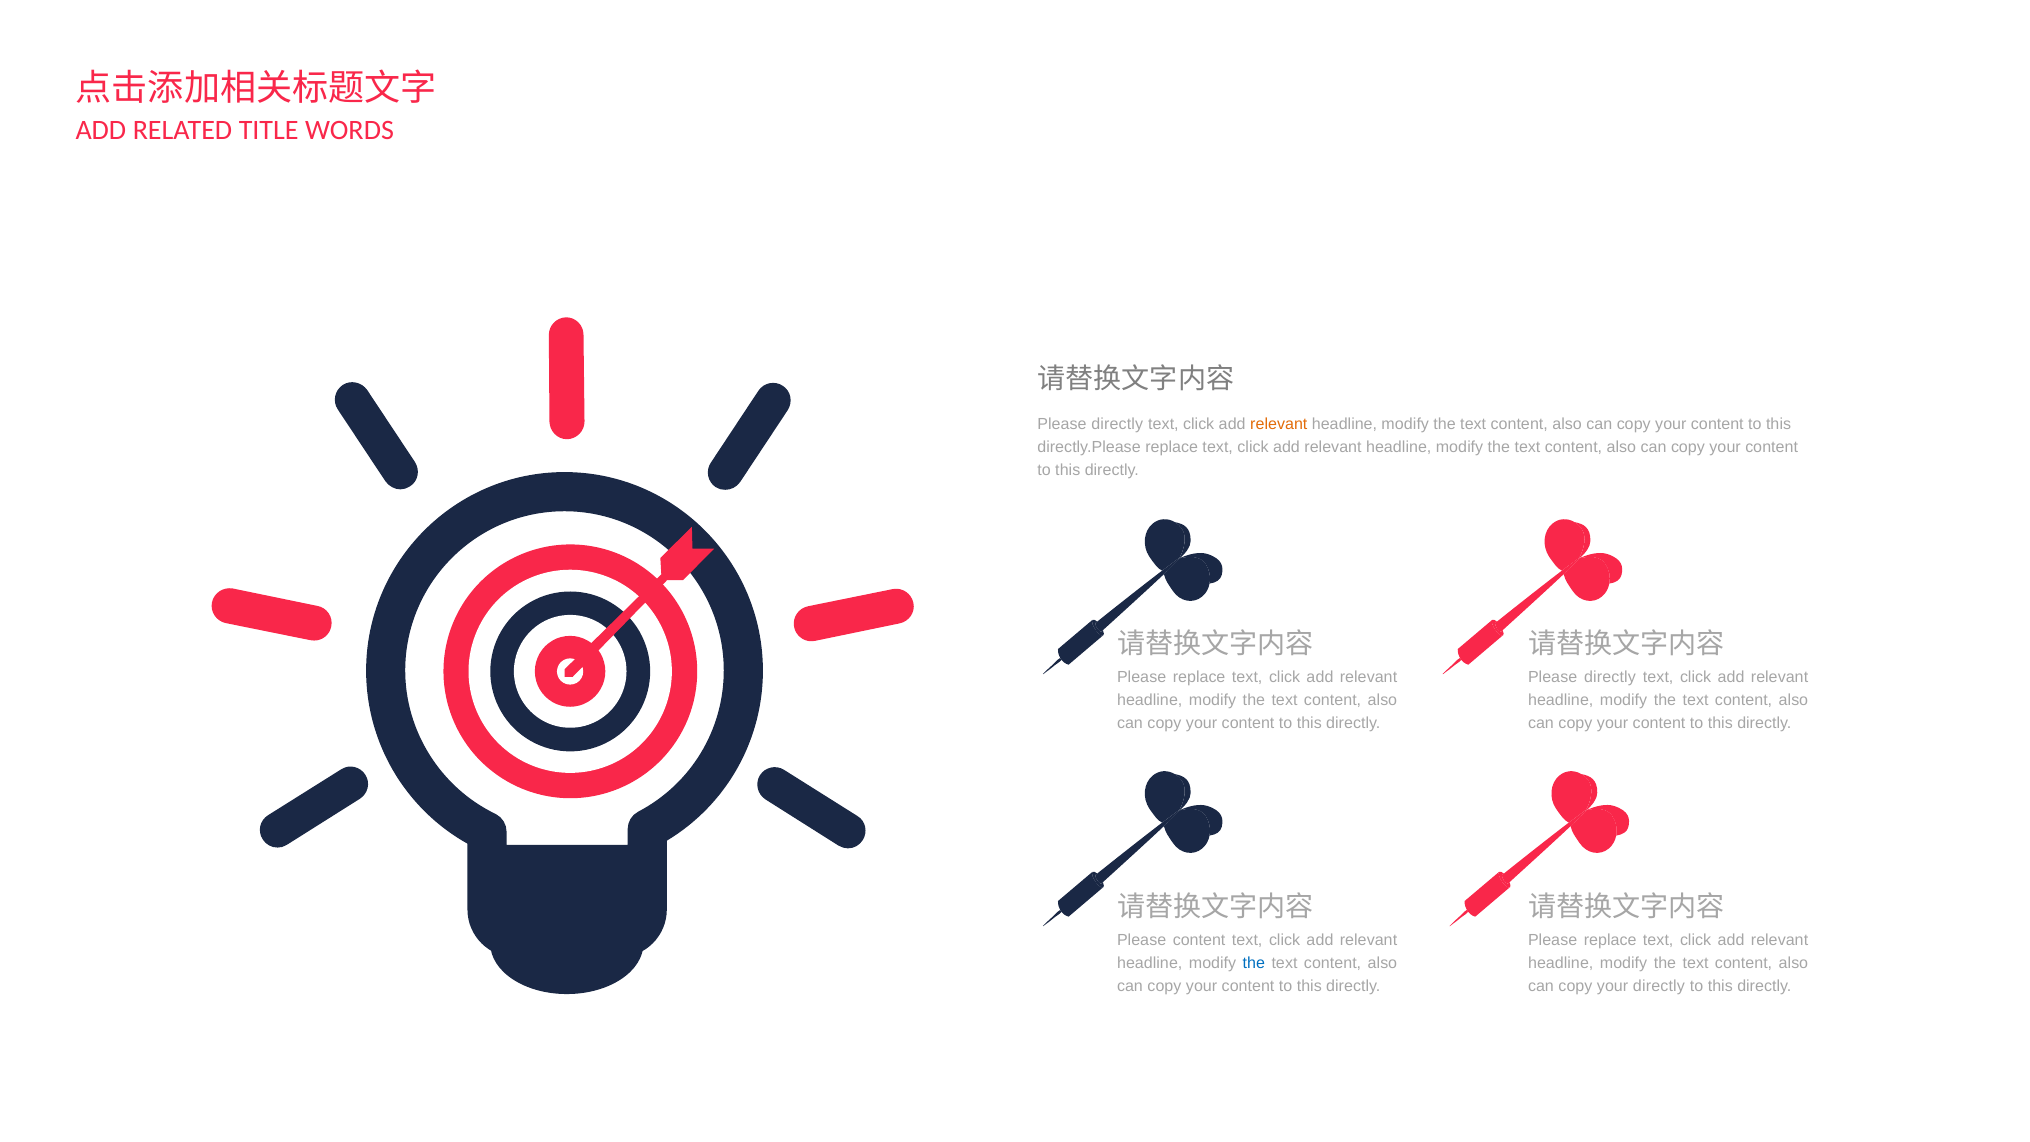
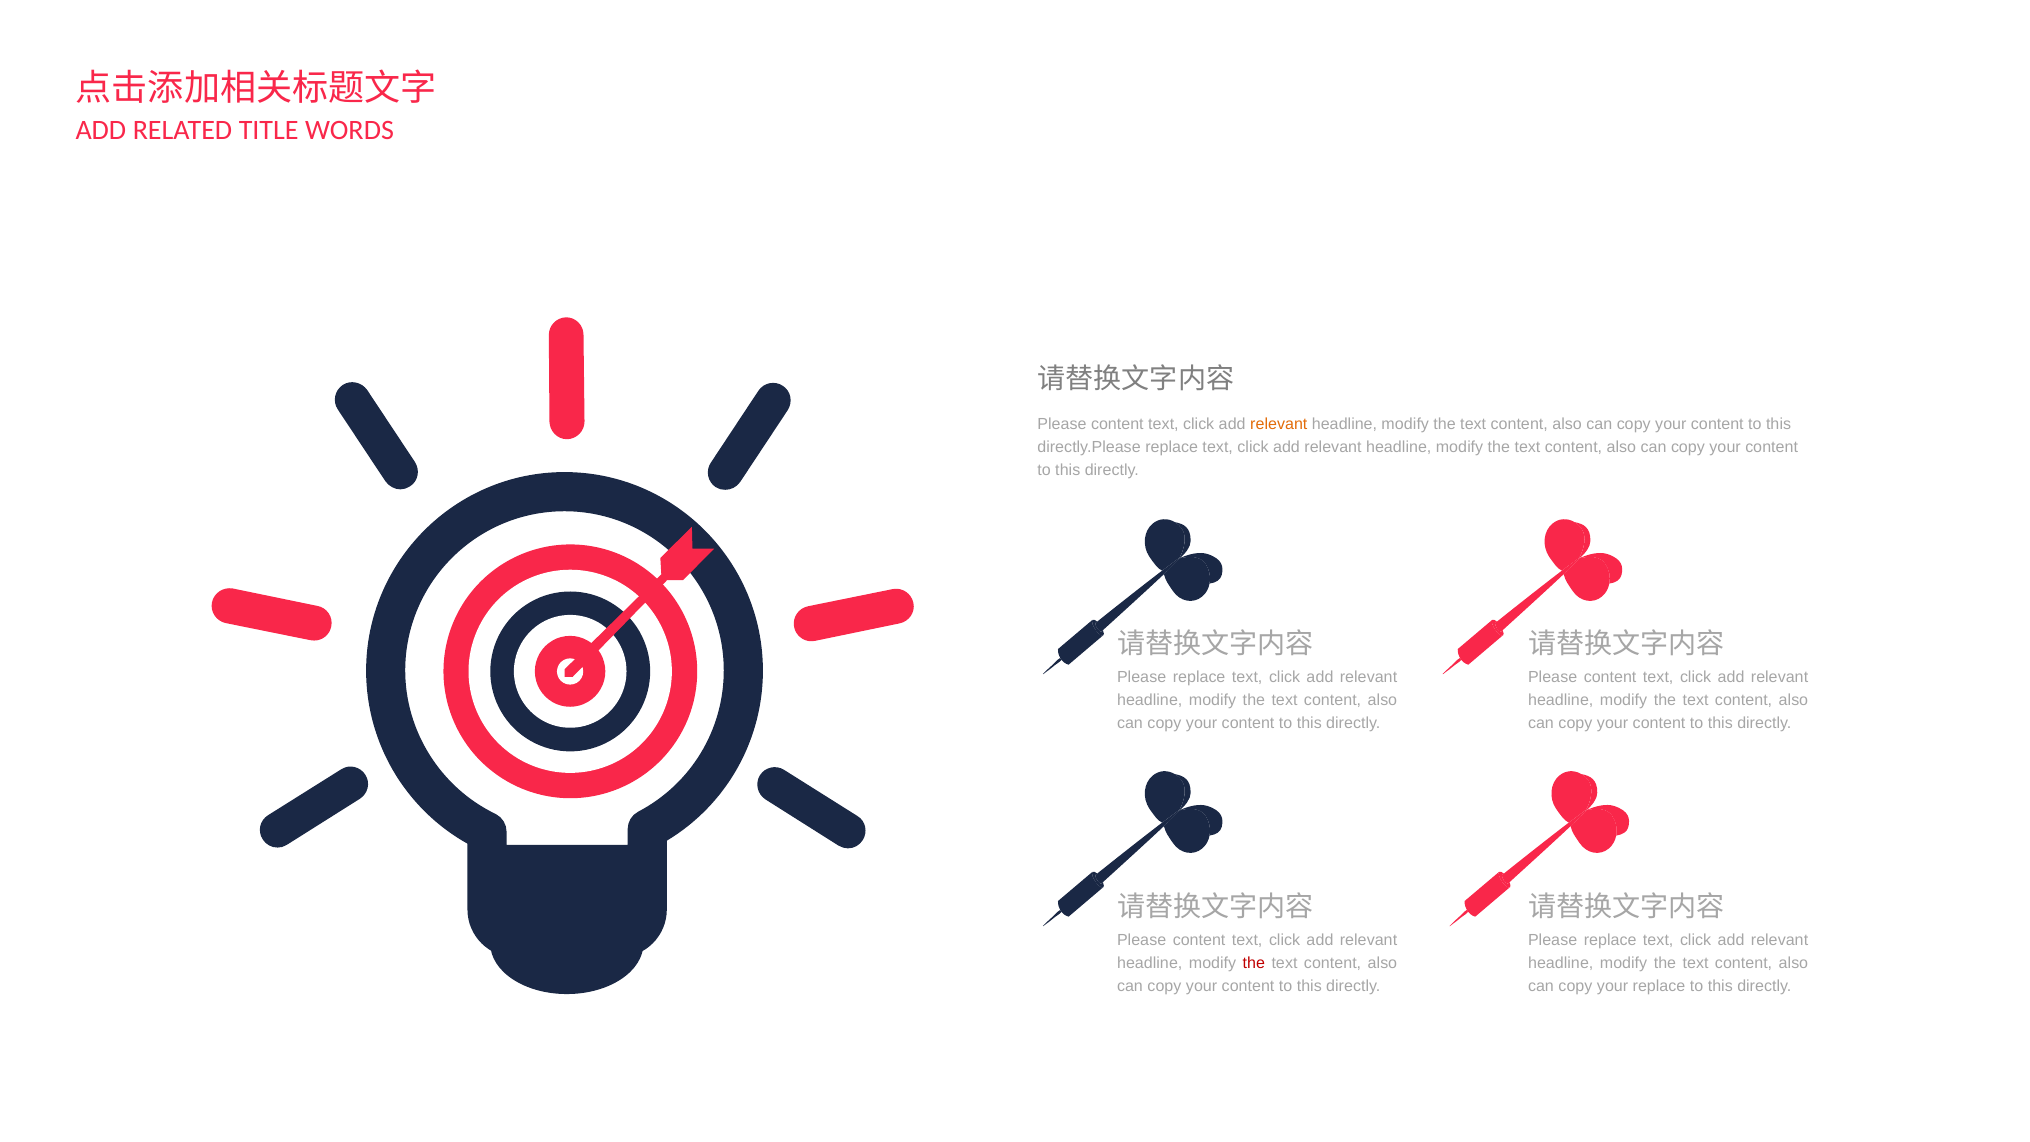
directly at (1117, 424): directly -> content
directly at (1610, 677): directly -> content
the at (1254, 963) colour: blue -> red
your directly: directly -> replace
